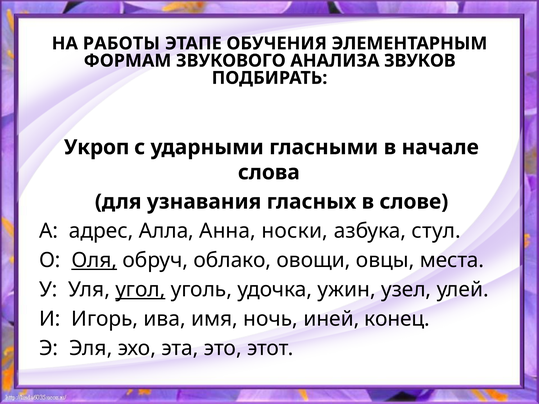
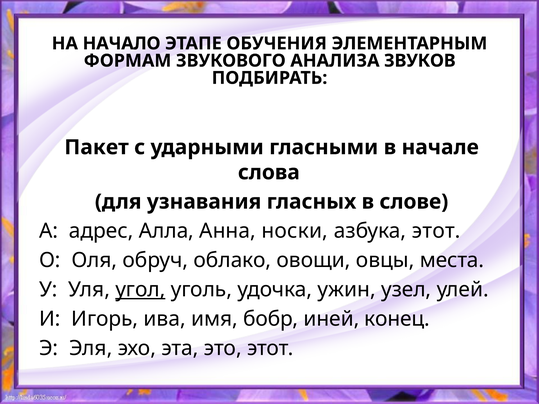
РАБОТЫ: РАБОТЫ -> НАЧАЛО
Укроп: Укроп -> Пакет
азбука стул: стул -> этот
Оля underline: present -> none
ночь: ночь -> бобр
